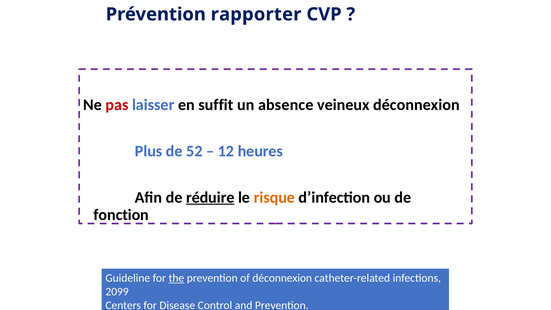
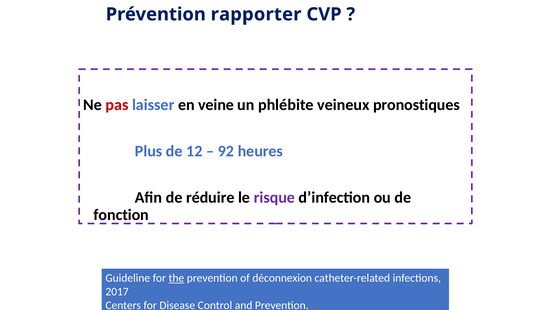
suffit: suffit -> veine
absence: absence -> phlébite
veineux déconnexion: déconnexion -> pronostiques
52: 52 -> 12
12: 12 -> 92
réduire underline: present -> none
risque colour: orange -> purple
2099: 2099 -> 2017
